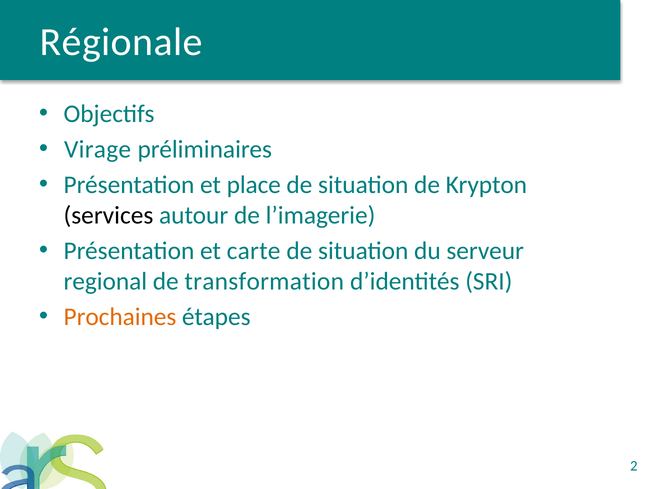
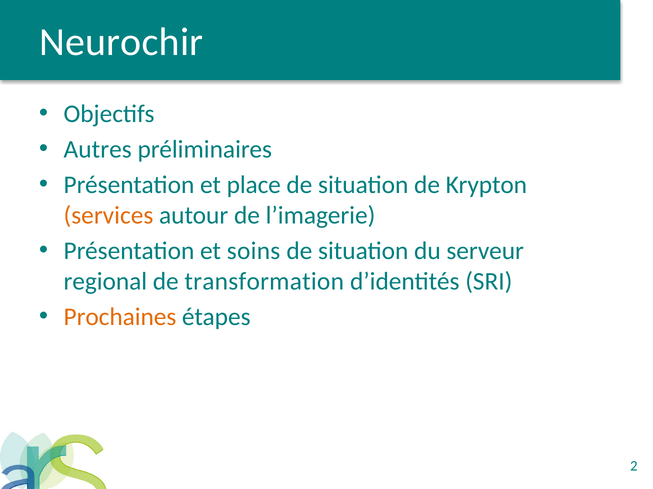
Régionale: Régionale -> Neurochir
Virage: Virage -> Autres
services colour: black -> orange
carte: carte -> soins
